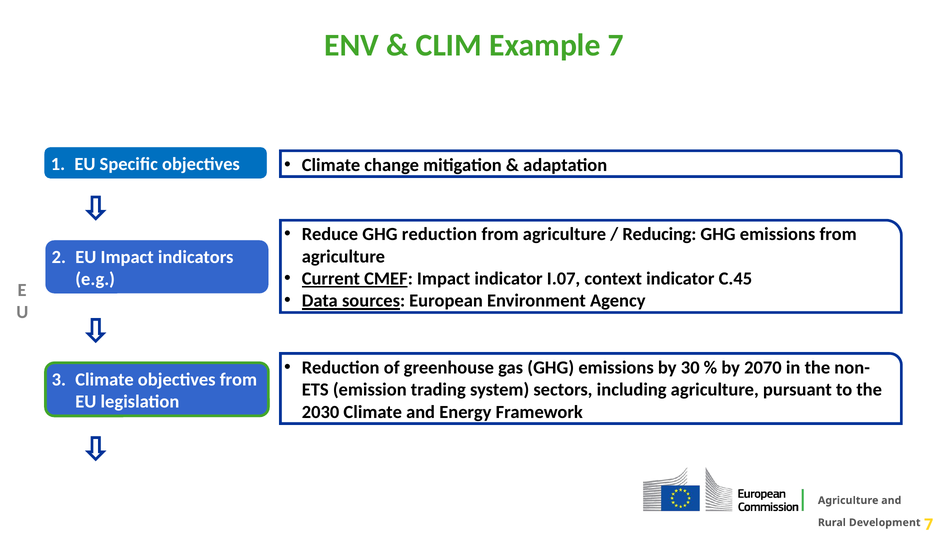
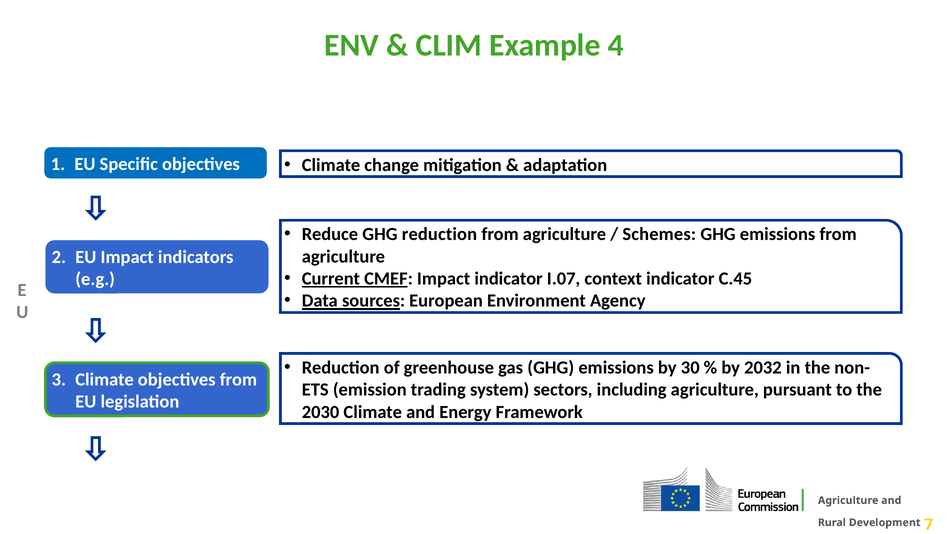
Example 7: 7 -> 4
Reducing: Reducing -> Schemes
2070: 2070 -> 2032
